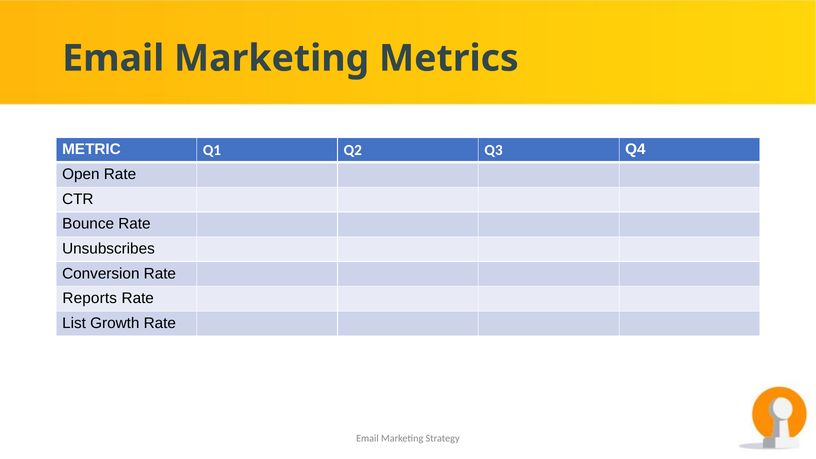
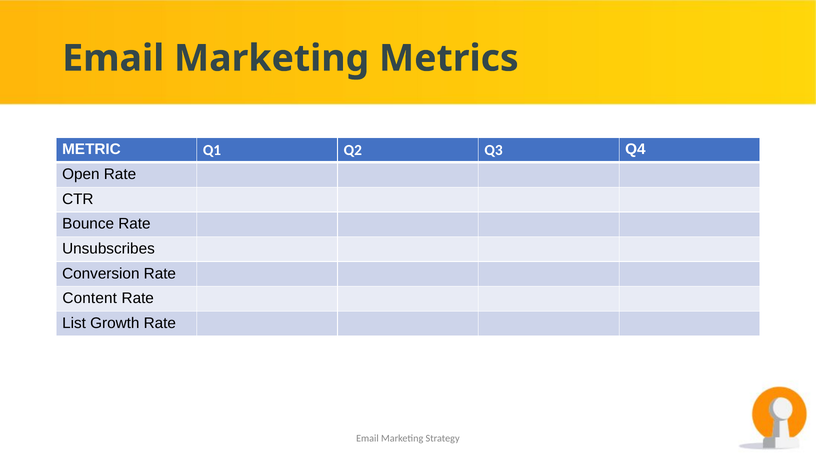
Reports: Reports -> Content
